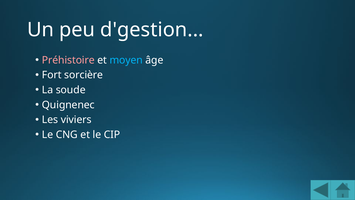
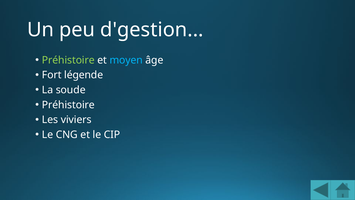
Préhistoire at (68, 60) colour: pink -> light green
sorcière: sorcière -> légende
Quignenec at (68, 105): Quignenec -> Préhistoire
